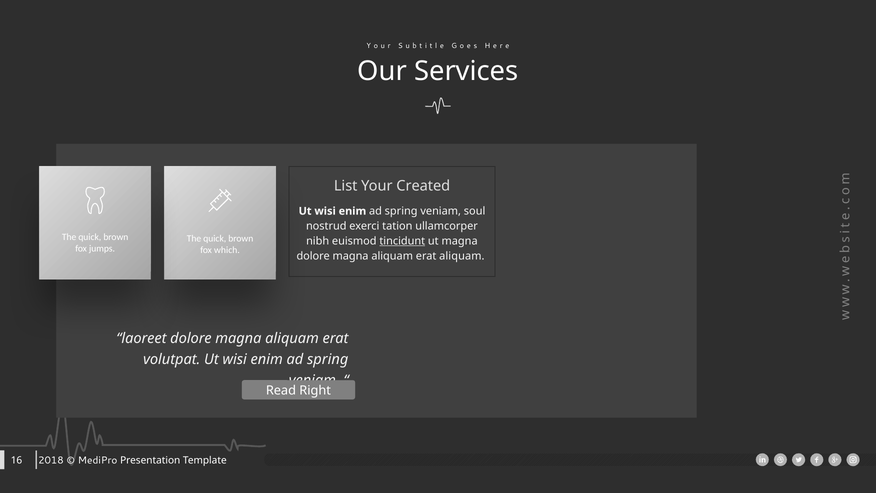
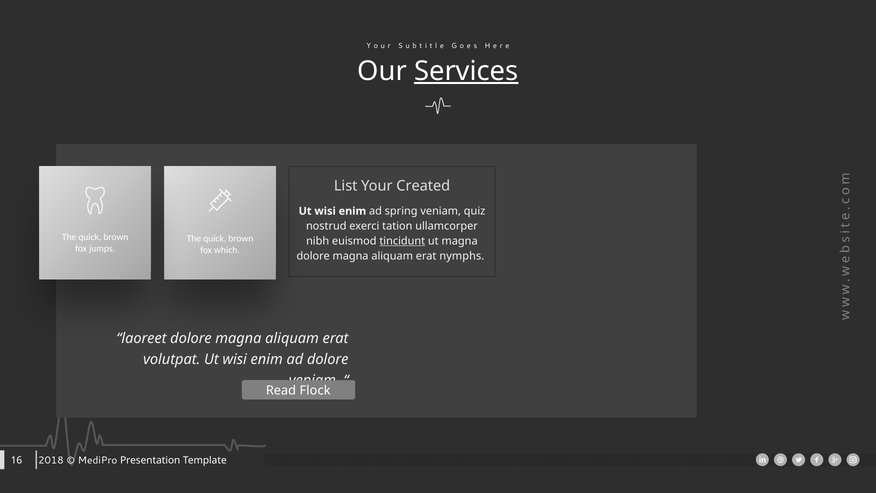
Services underline: none -> present
soul: soul -> quiz
erat aliquam: aliquam -> nymphs
spring at (328, 359): spring -> dolore
Right: Right -> Flock
